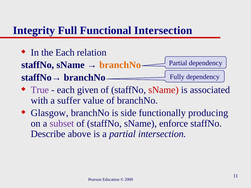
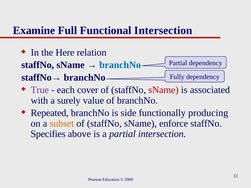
Integrity: Integrity -> Examine
the Each: Each -> Here
branchNo at (120, 65) colour: orange -> blue
given: given -> cover
suffer: suffer -> surely
Glasgow: Glasgow -> Repeated
subset colour: purple -> orange
Describe: Describe -> Specifies
